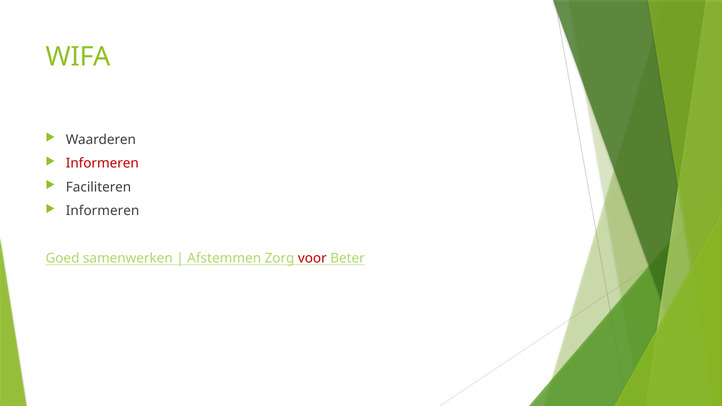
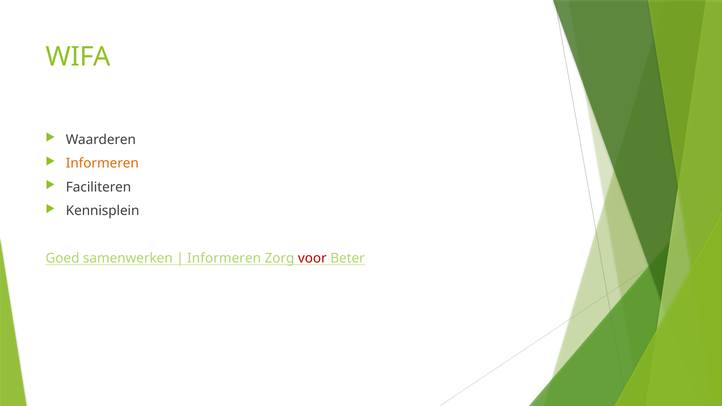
Informeren at (102, 164) colour: red -> orange
Informeren at (103, 211): Informeren -> Kennisplein
Afstemmen at (224, 259): Afstemmen -> Informeren
